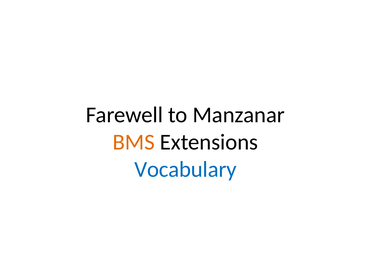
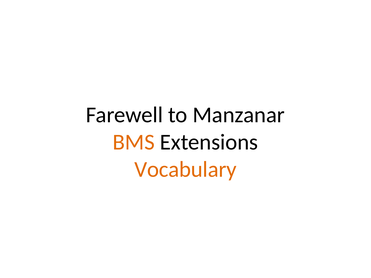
Vocabulary colour: blue -> orange
